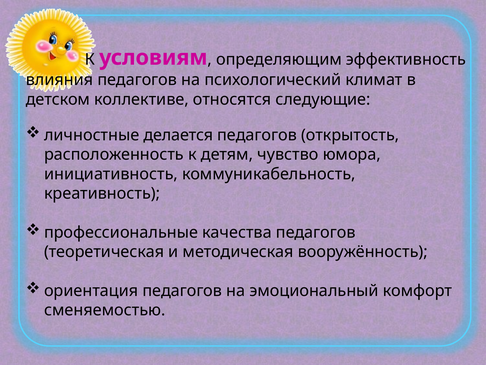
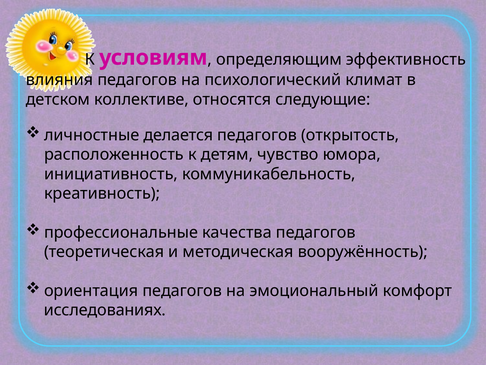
сменяемостью: сменяемостью -> исследованиях
